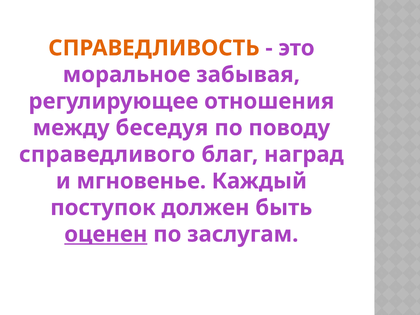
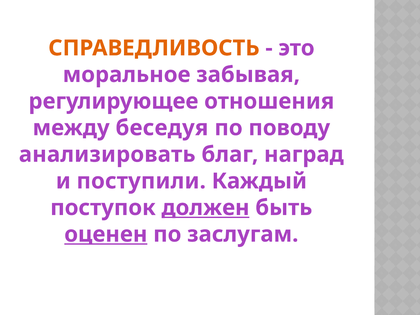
справедливого: справедливого -> анализировать
мгновенье: мгновенье -> поступили
должен underline: none -> present
